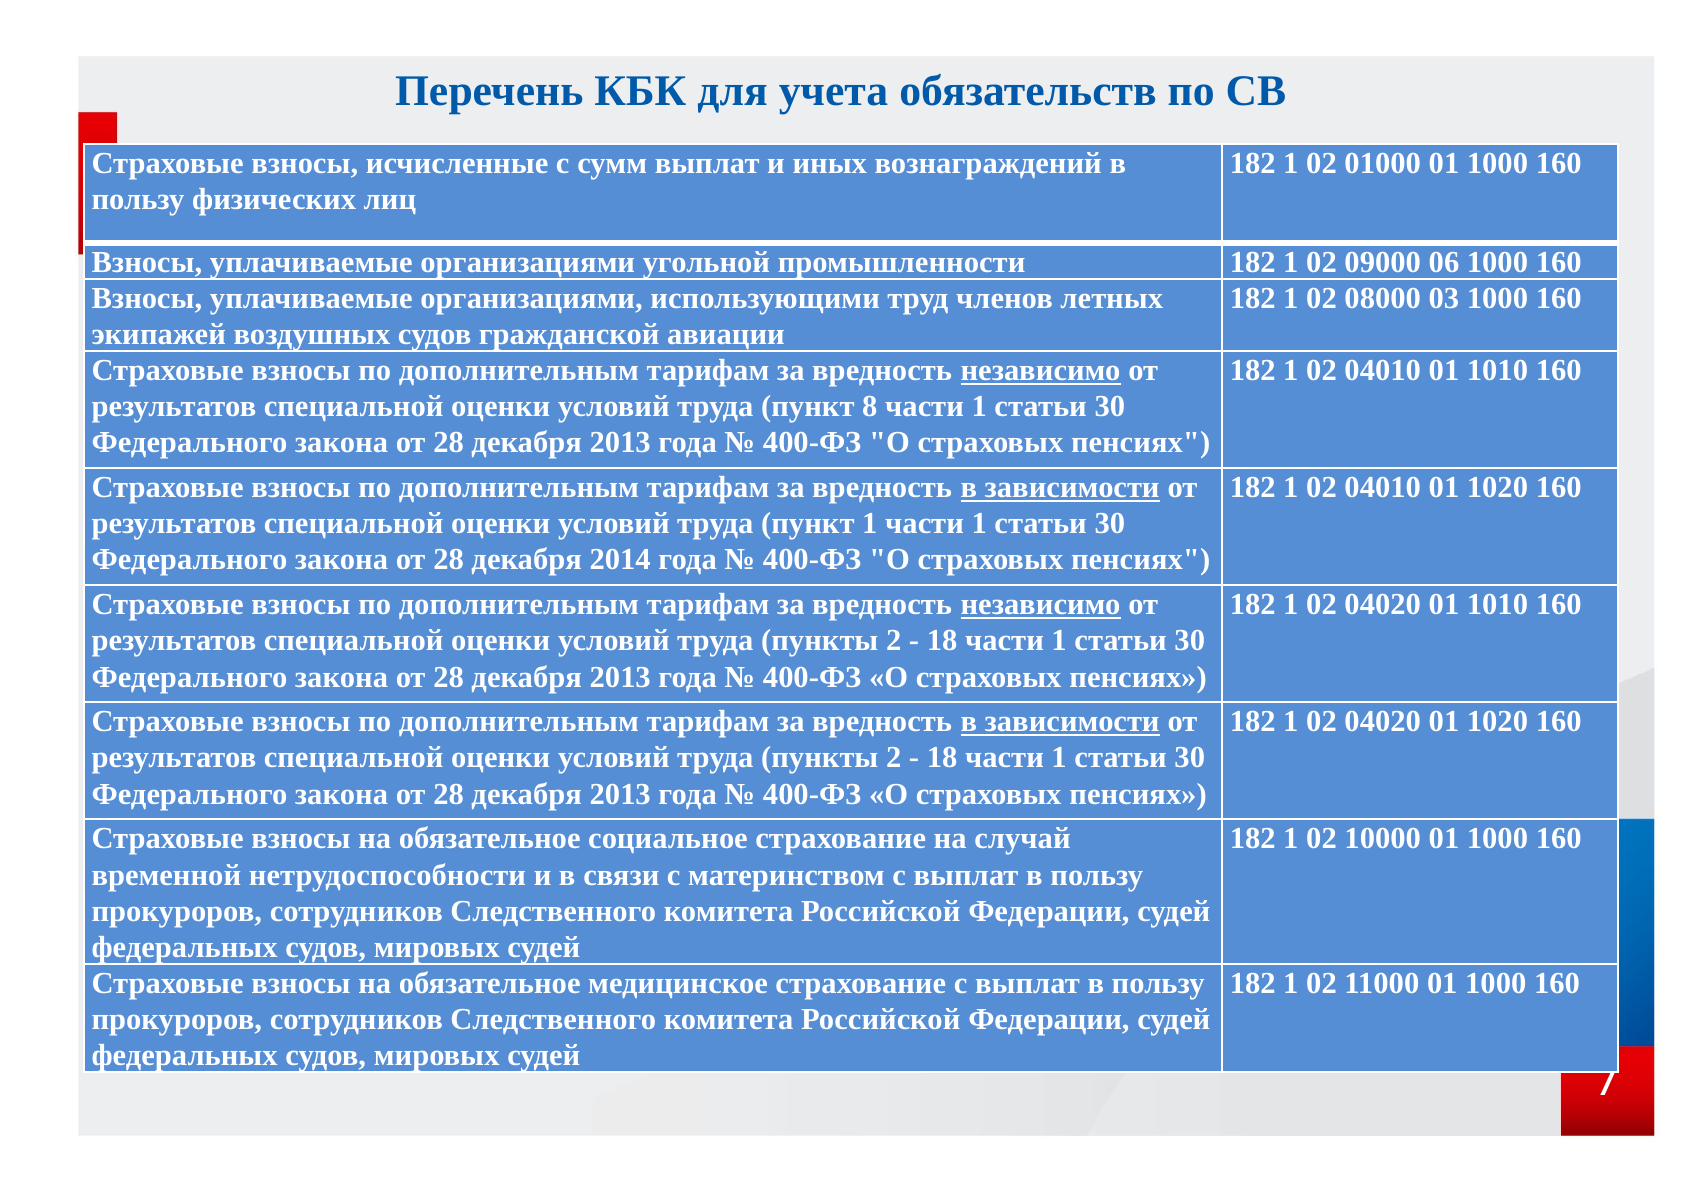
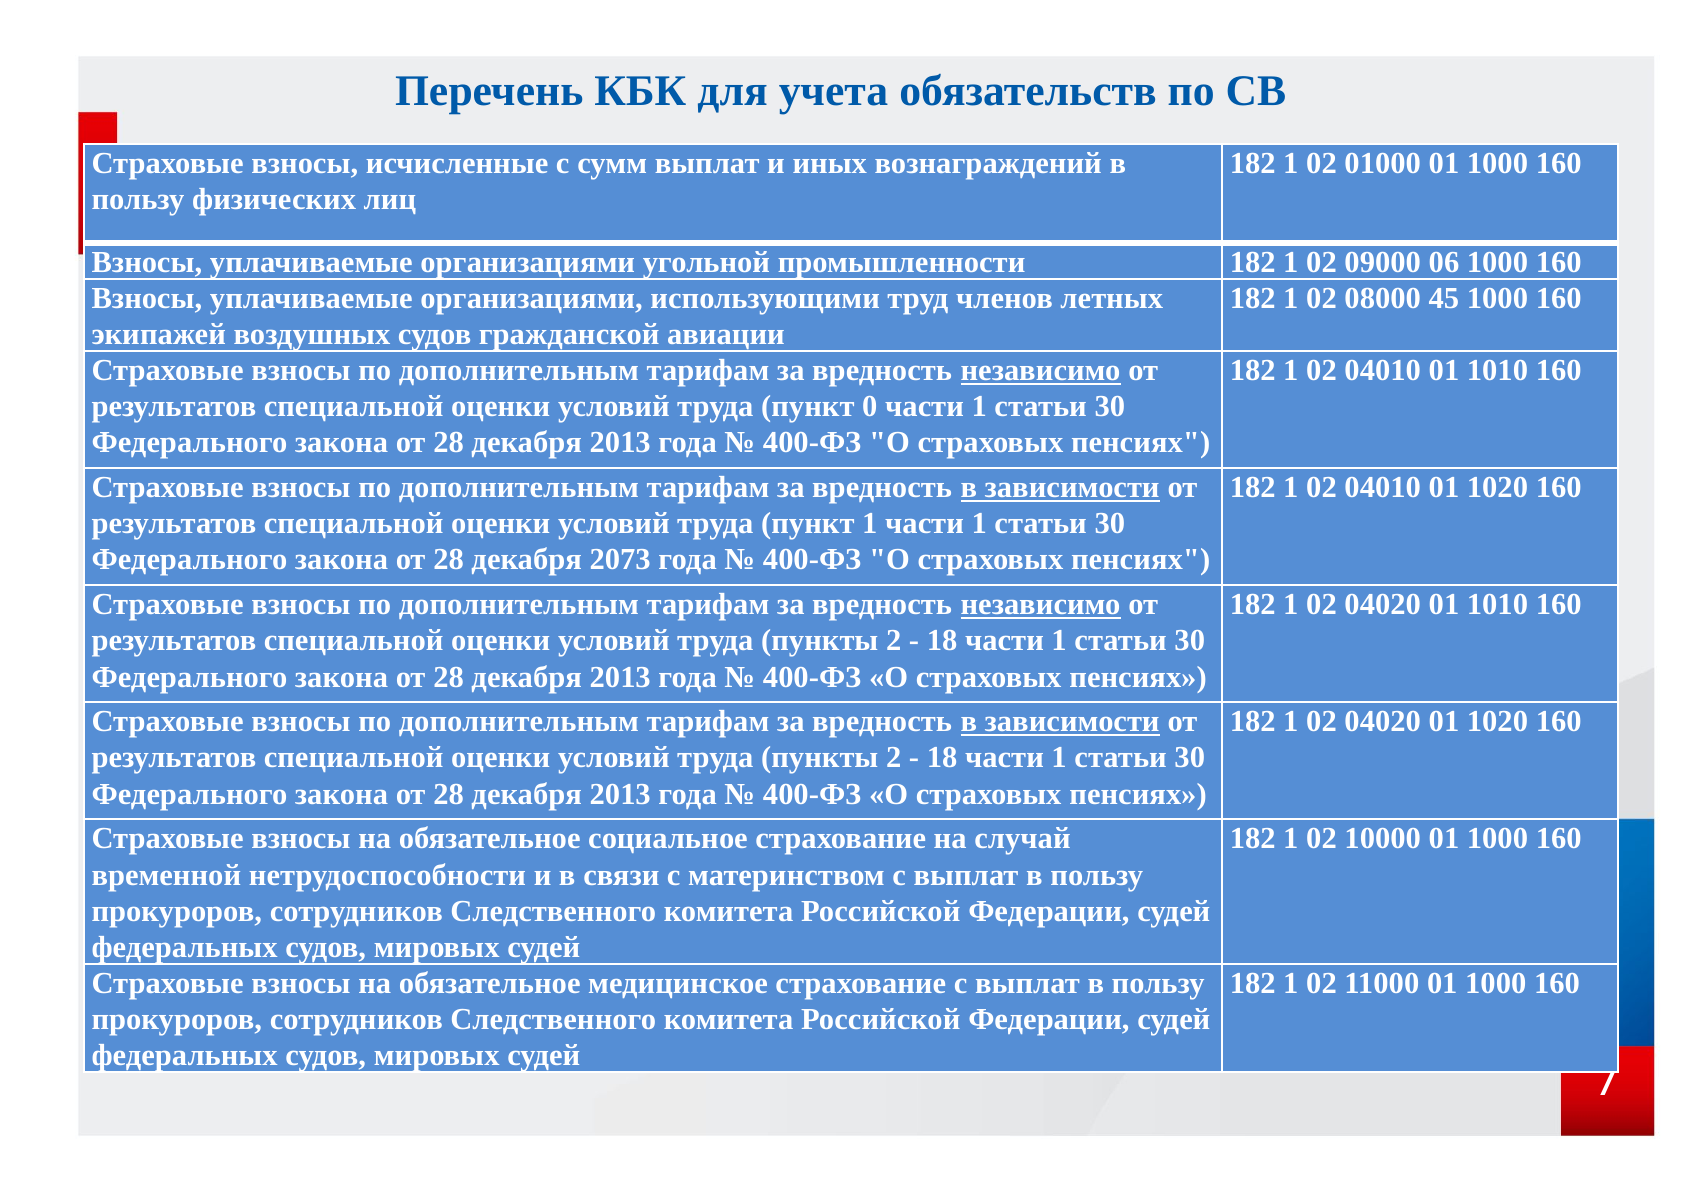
03: 03 -> 45
8: 8 -> 0
2014: 2014 -> 2073
